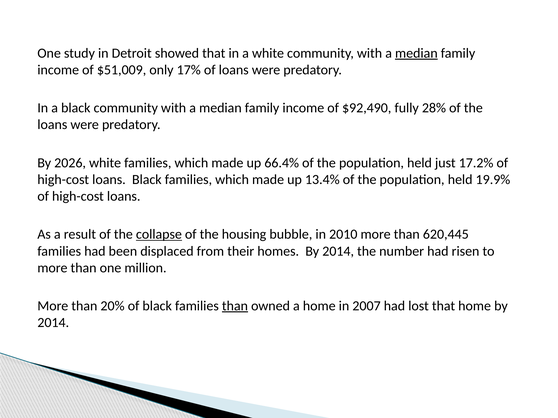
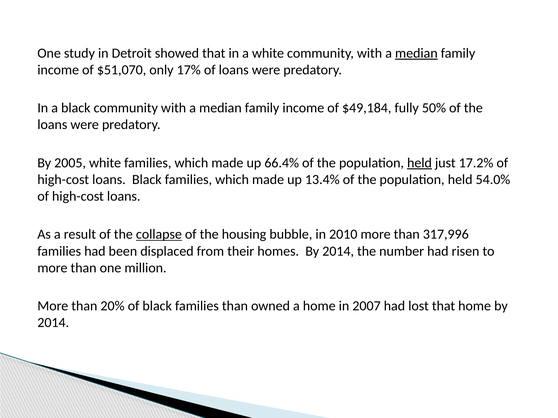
$51,009: $51,009 -> $51,070
$92,490: $92,490 -> $49,184
28%: 28% -> 50%
2026: 2026 -> 2005
held at (420, 163) underline: none -> present
19.9%: 19.9% -> 54.0%
620,445: 620,445 -> 317,996
than at (235, 306) underline: present -> none
